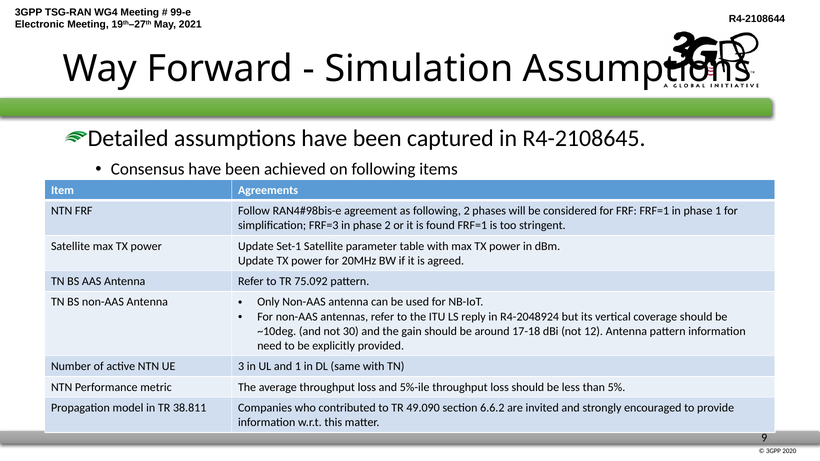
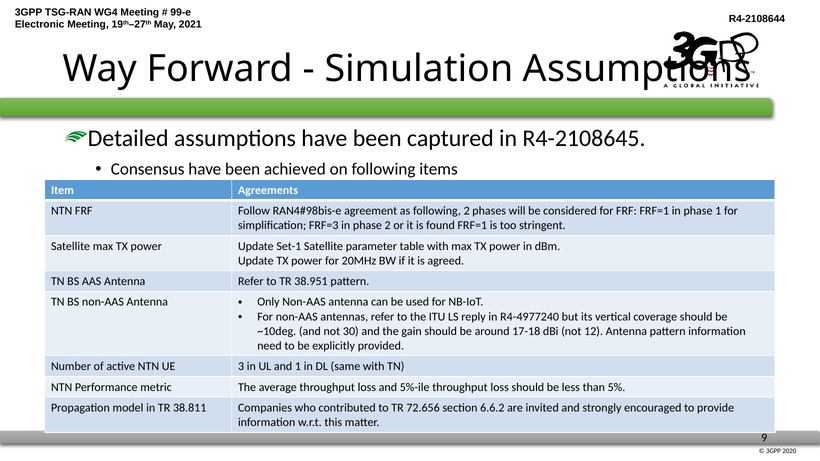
75.092: 75.092 -> 38.951
R4-2048924: R4-2048924 -> R4-4977240
49.090: 49.090 -> 72.656
